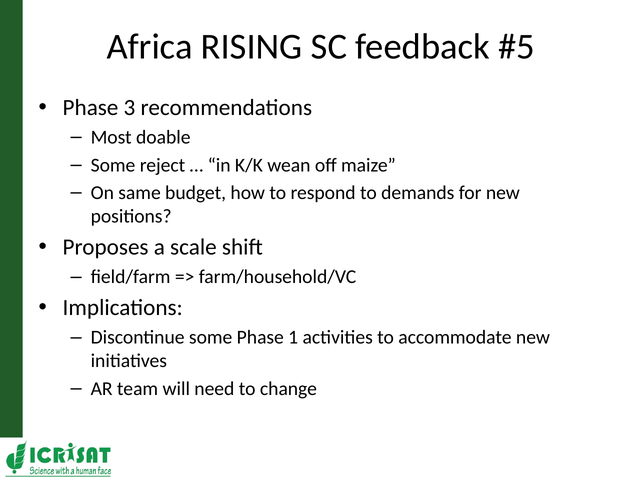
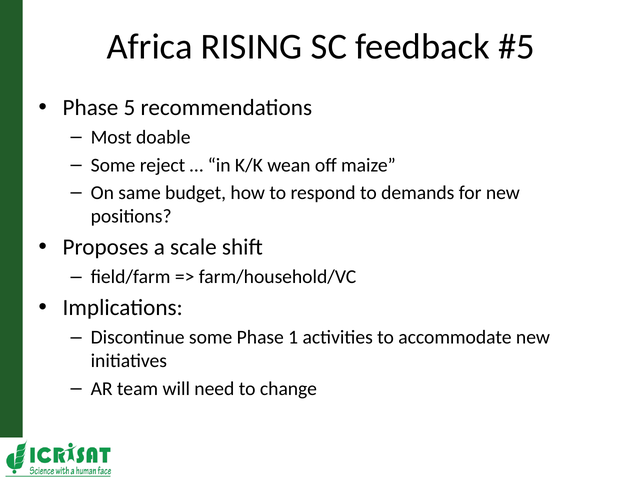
3: 3 -> 5
